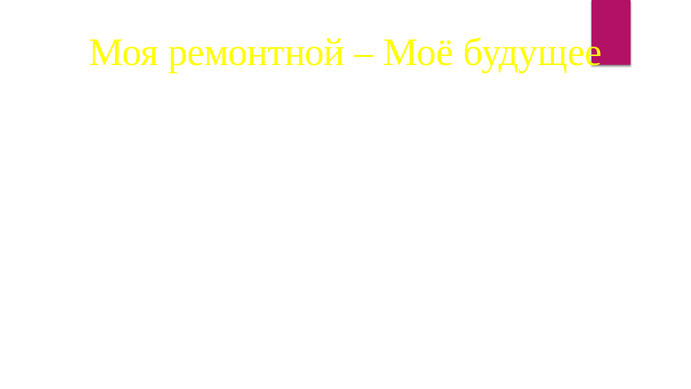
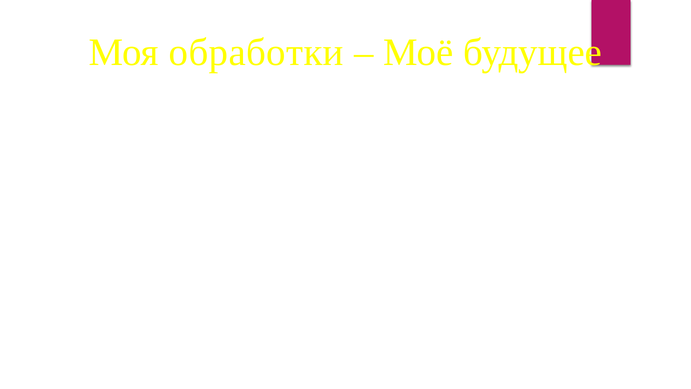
ремонтной: ремонтной -> обработки
